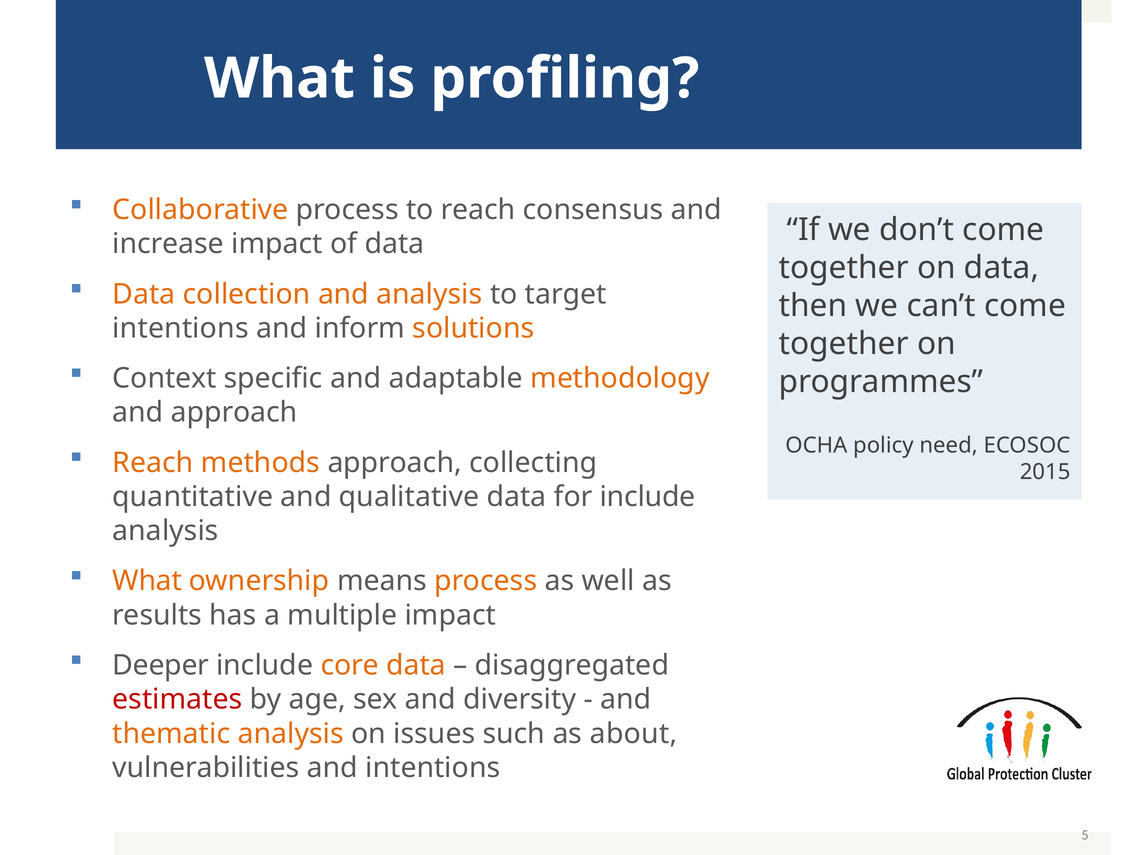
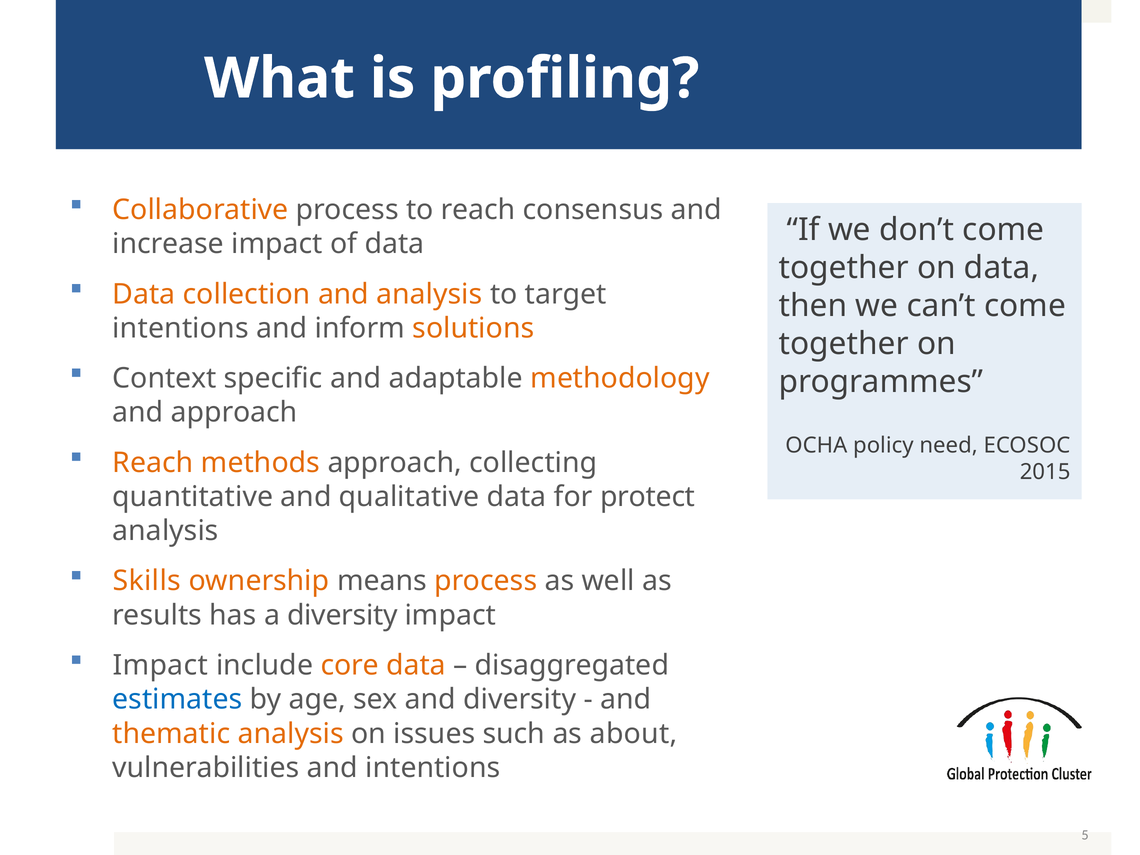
for include: include -> protect
What at (147, 581): What -> Skills
a multiple: multiple -> diversity
Deeper at (161, 665): Deeper -> Impact
estimates colour: red -> blue
